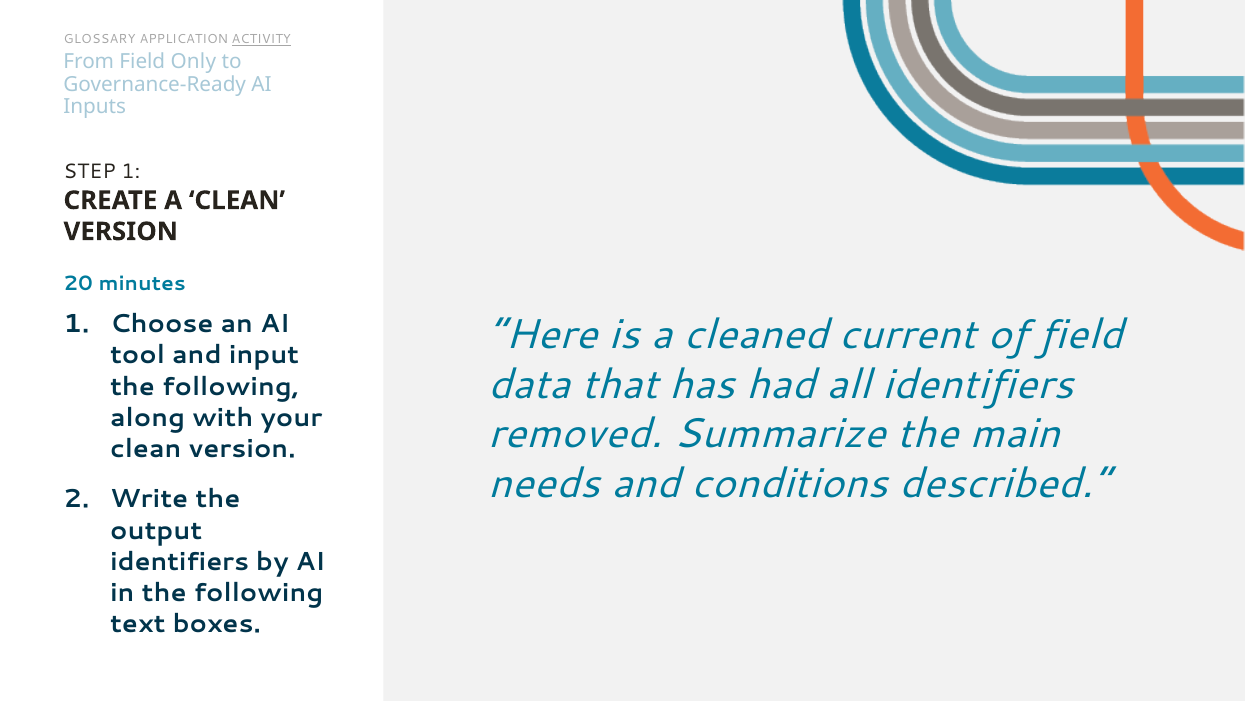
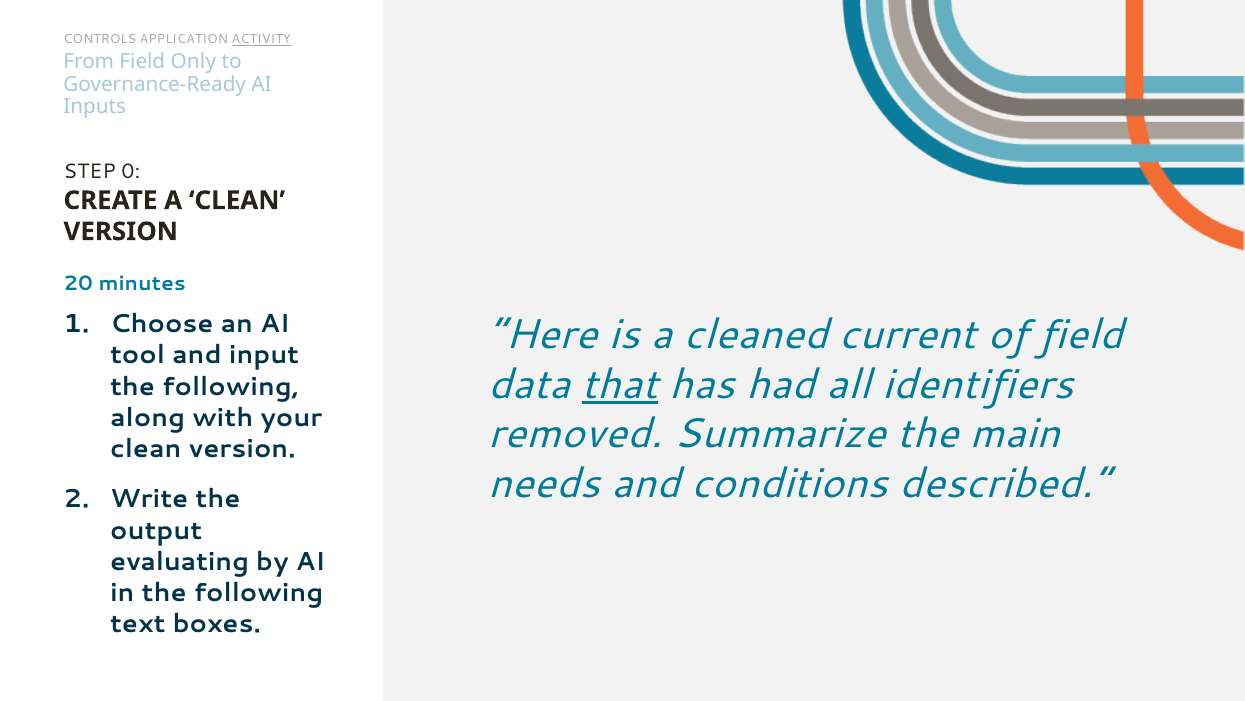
GLOSSARY: GLOSSARY -> CONTROLS
STEP 1: 1 -> 0
that underline: none -> present
identifiers at (180, 561): identifiers -> evaluating
